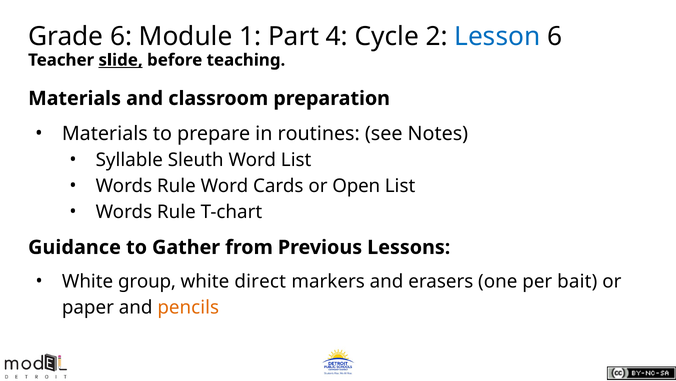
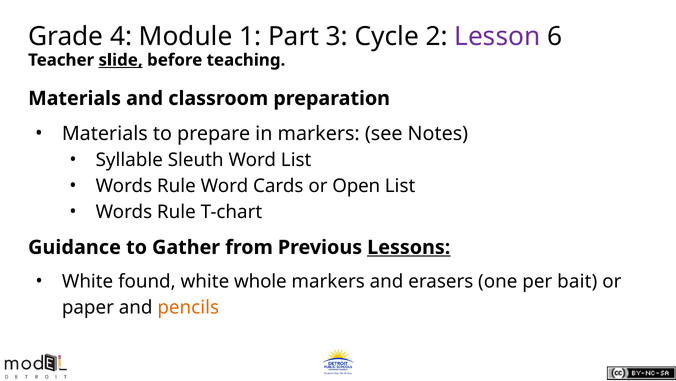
Grade 6: 6 -> 4
4: 4 -> 3
Lesson colour: blue -> purple
in routines: routines -> markers
Lessons underline: none -> present
group: group -> found
direct: direct -> whole
